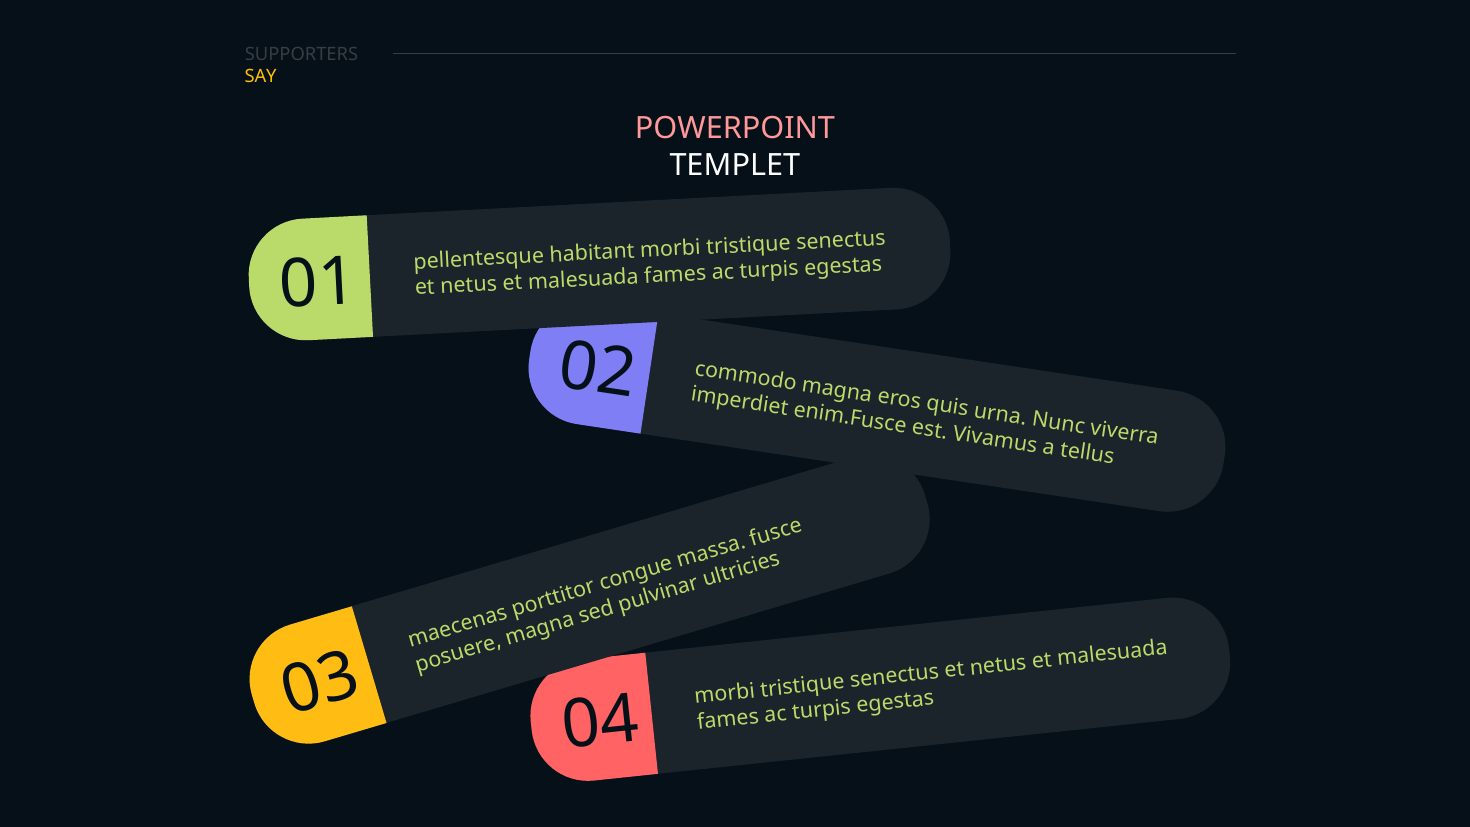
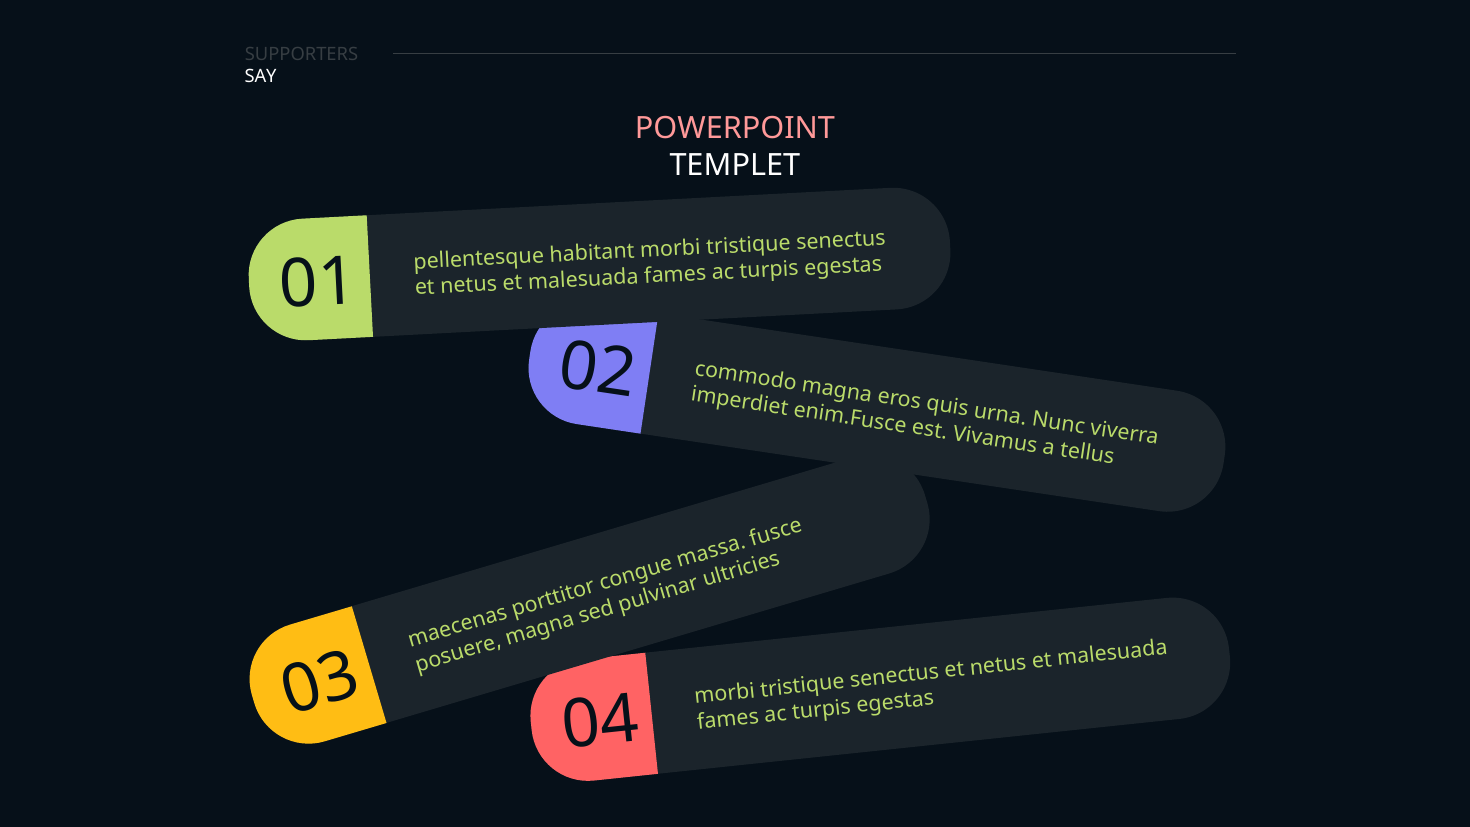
SAY colour: yellow -> white
